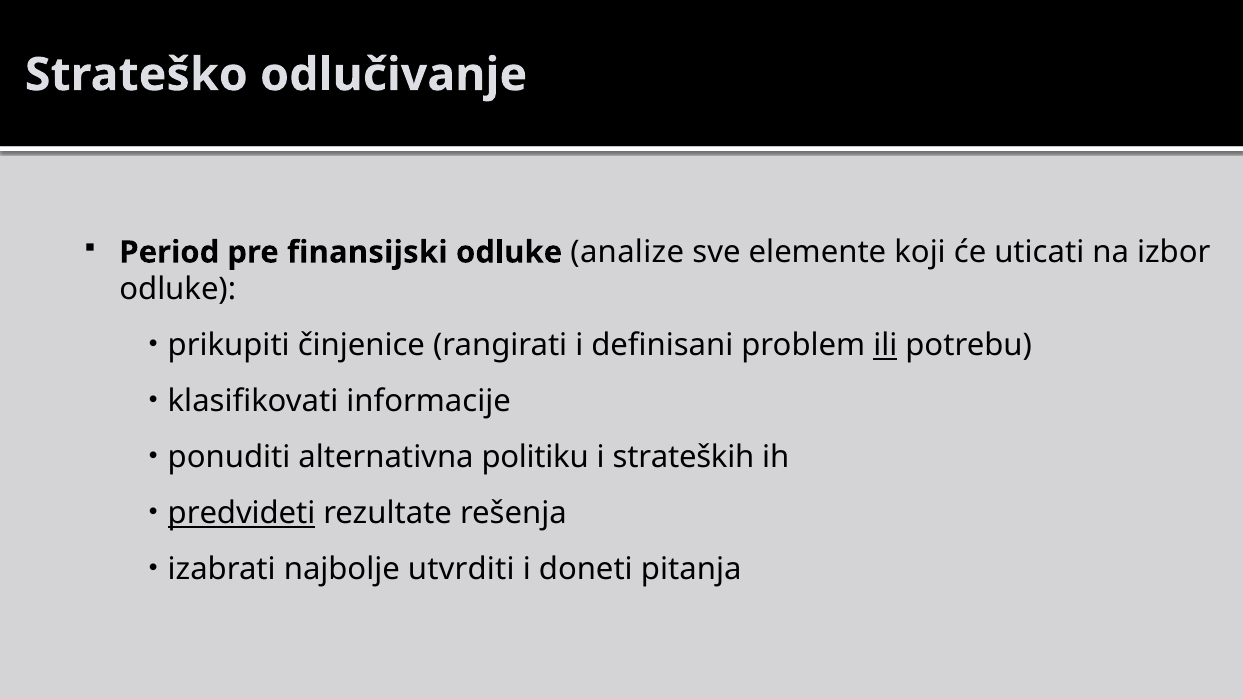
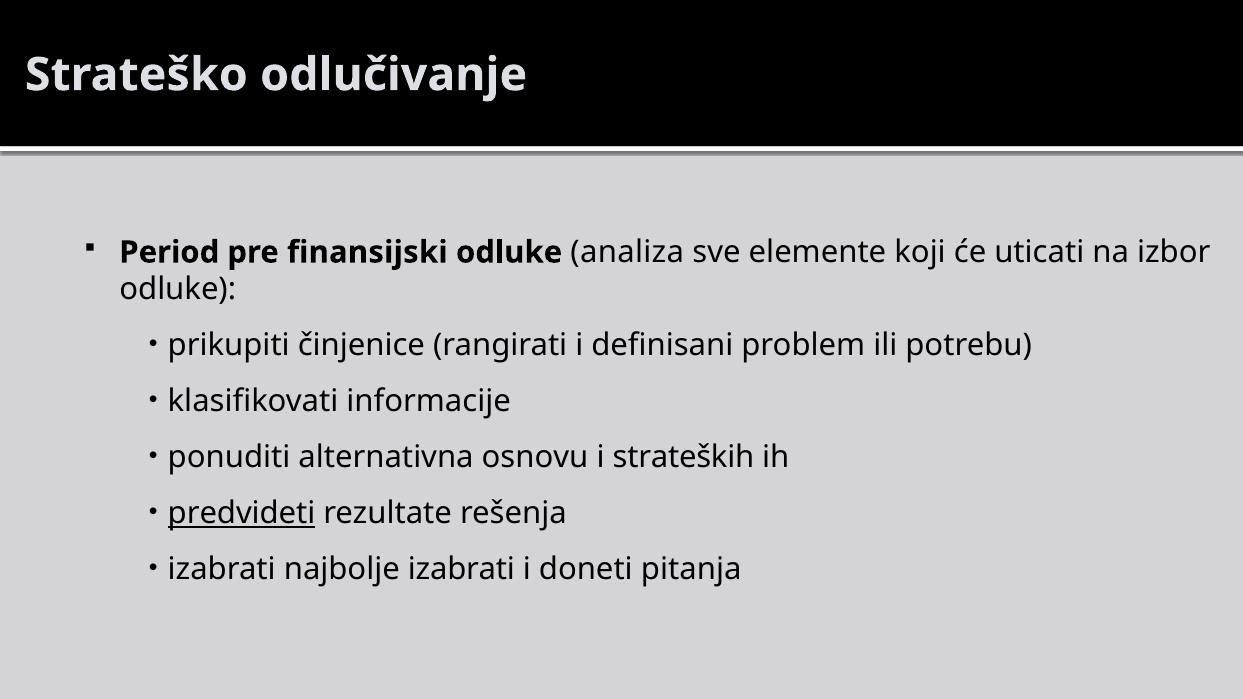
analize: analize -> analiza
ili underline: present -> none
politiku: politiku -> osnovu
najbolje utvrditi: utvrditi -> izabrati
